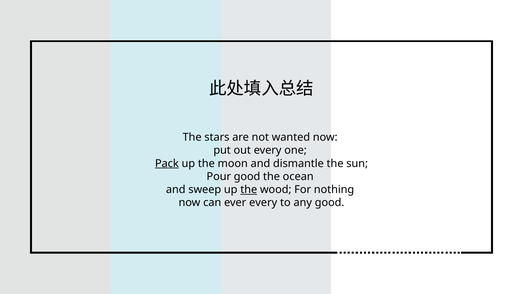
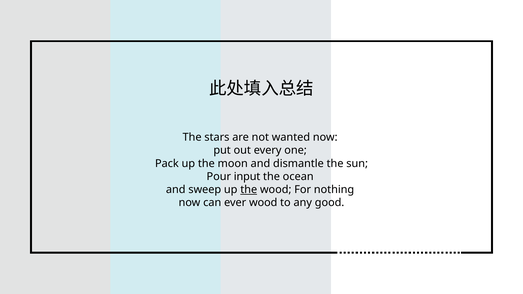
Pack underline: present -> none
Pour good: good -> input
ever every: every -> wood
